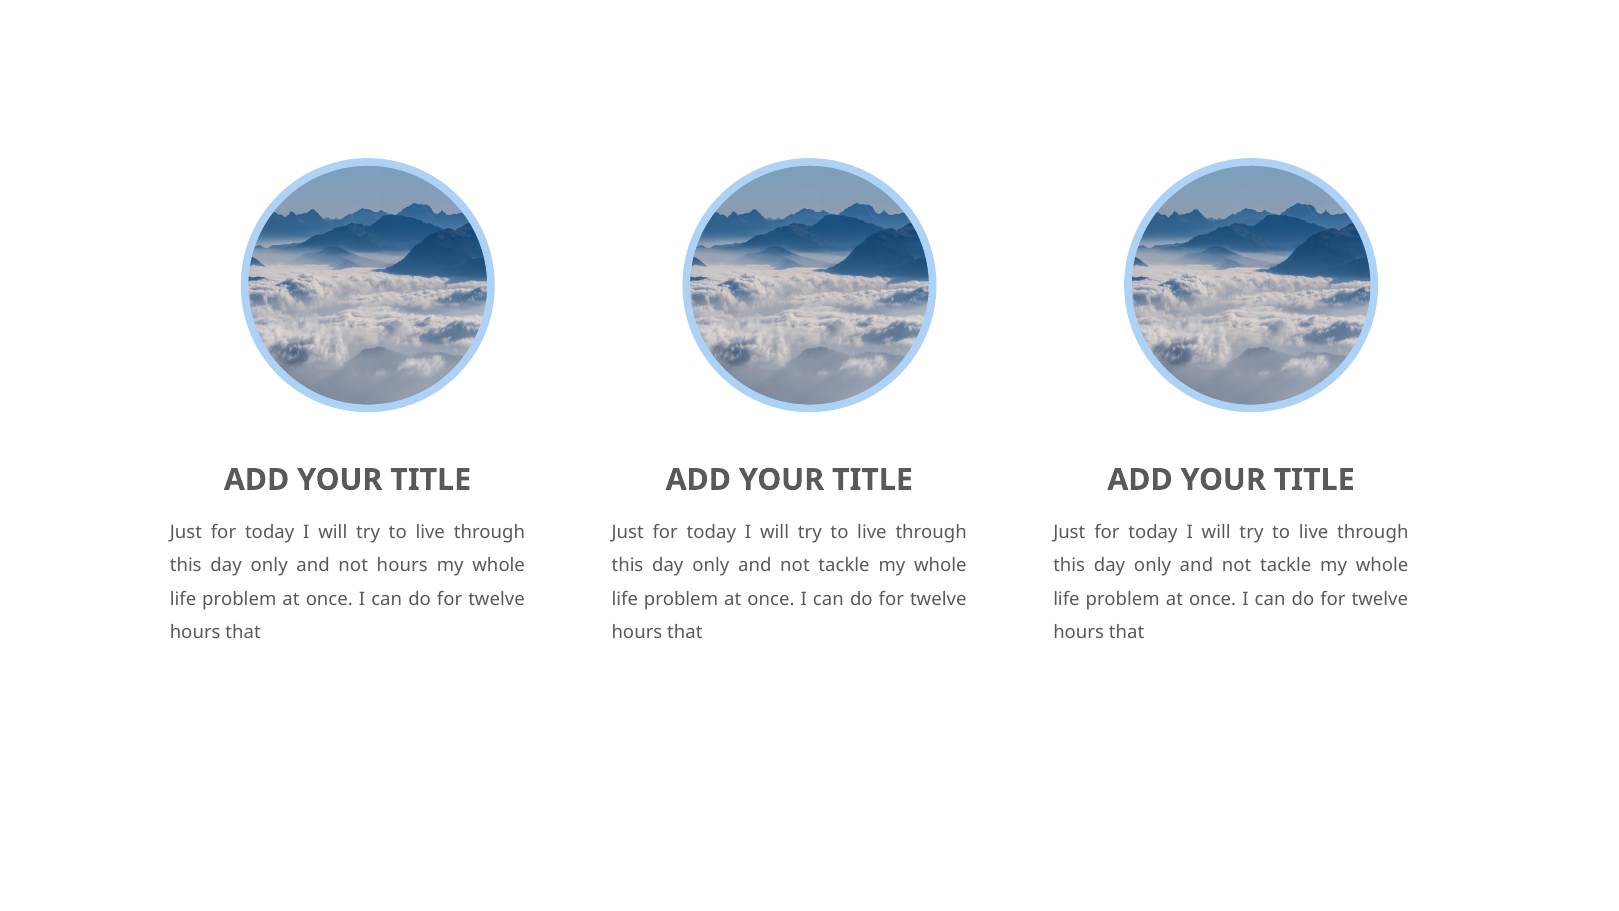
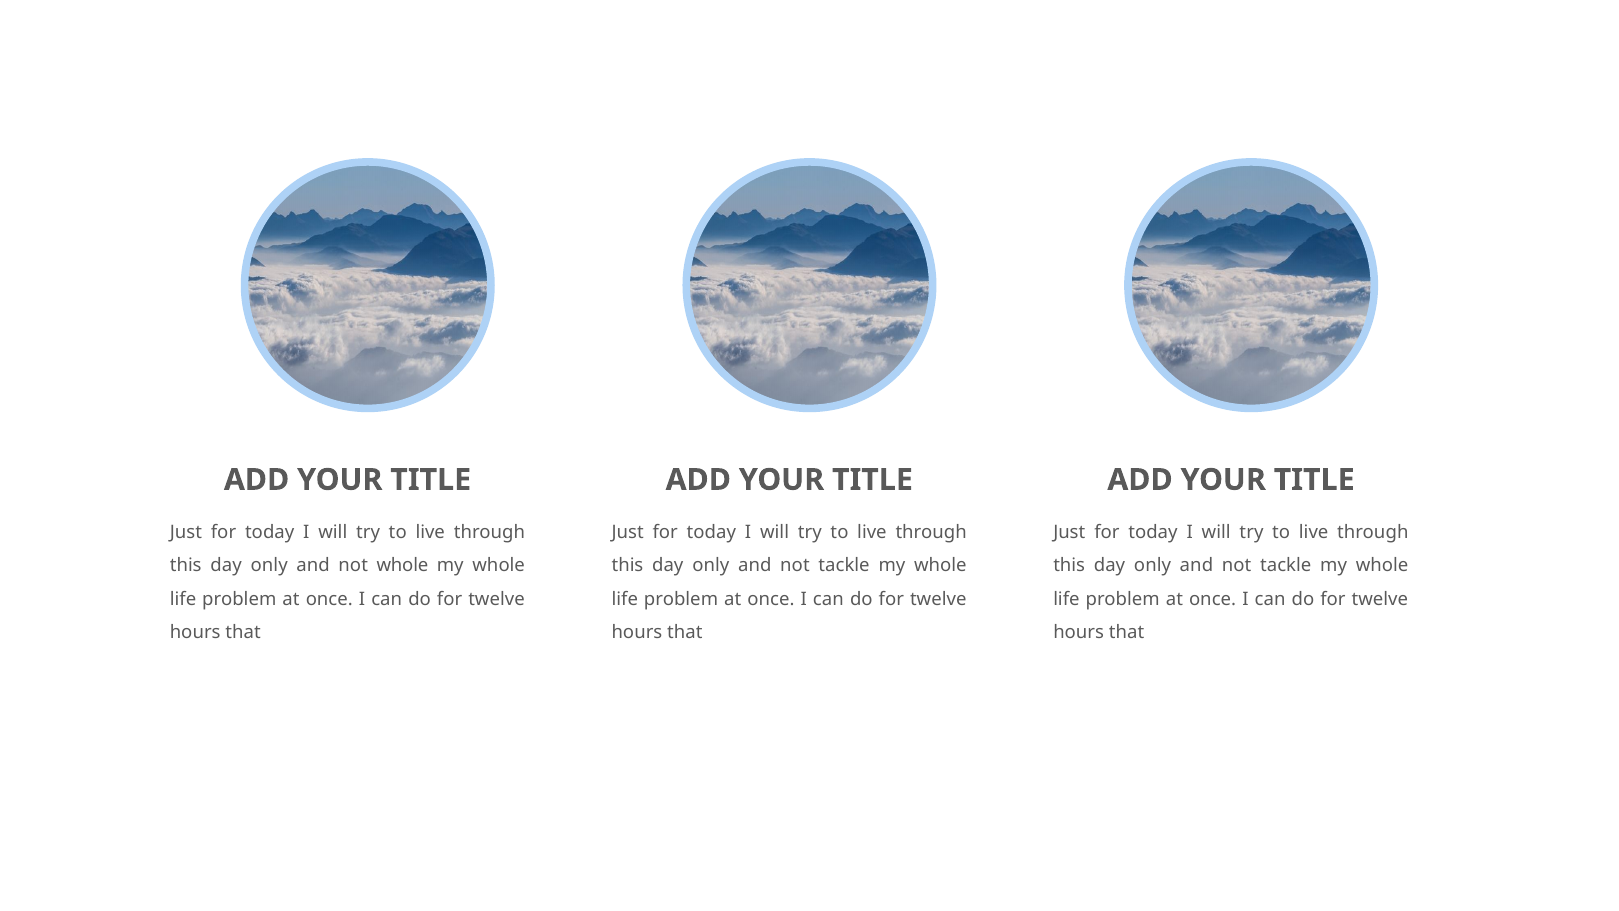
not hours: hours -> whole
